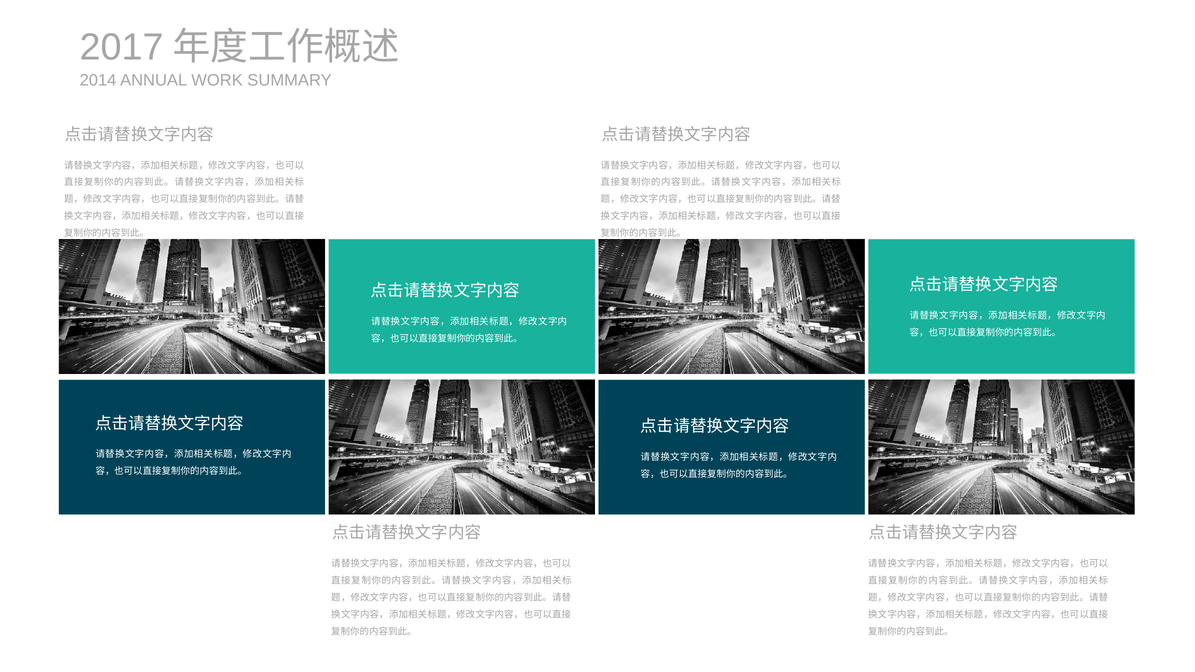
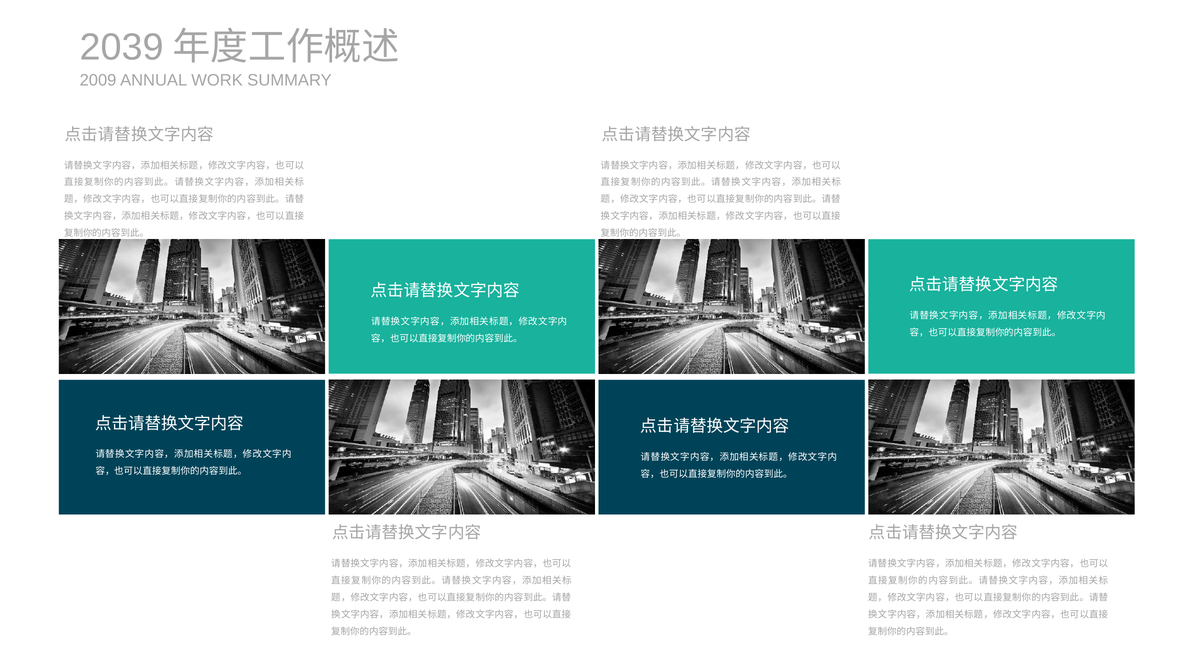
2017: 2017 -> 2039
2014: 2014 -> 2009
